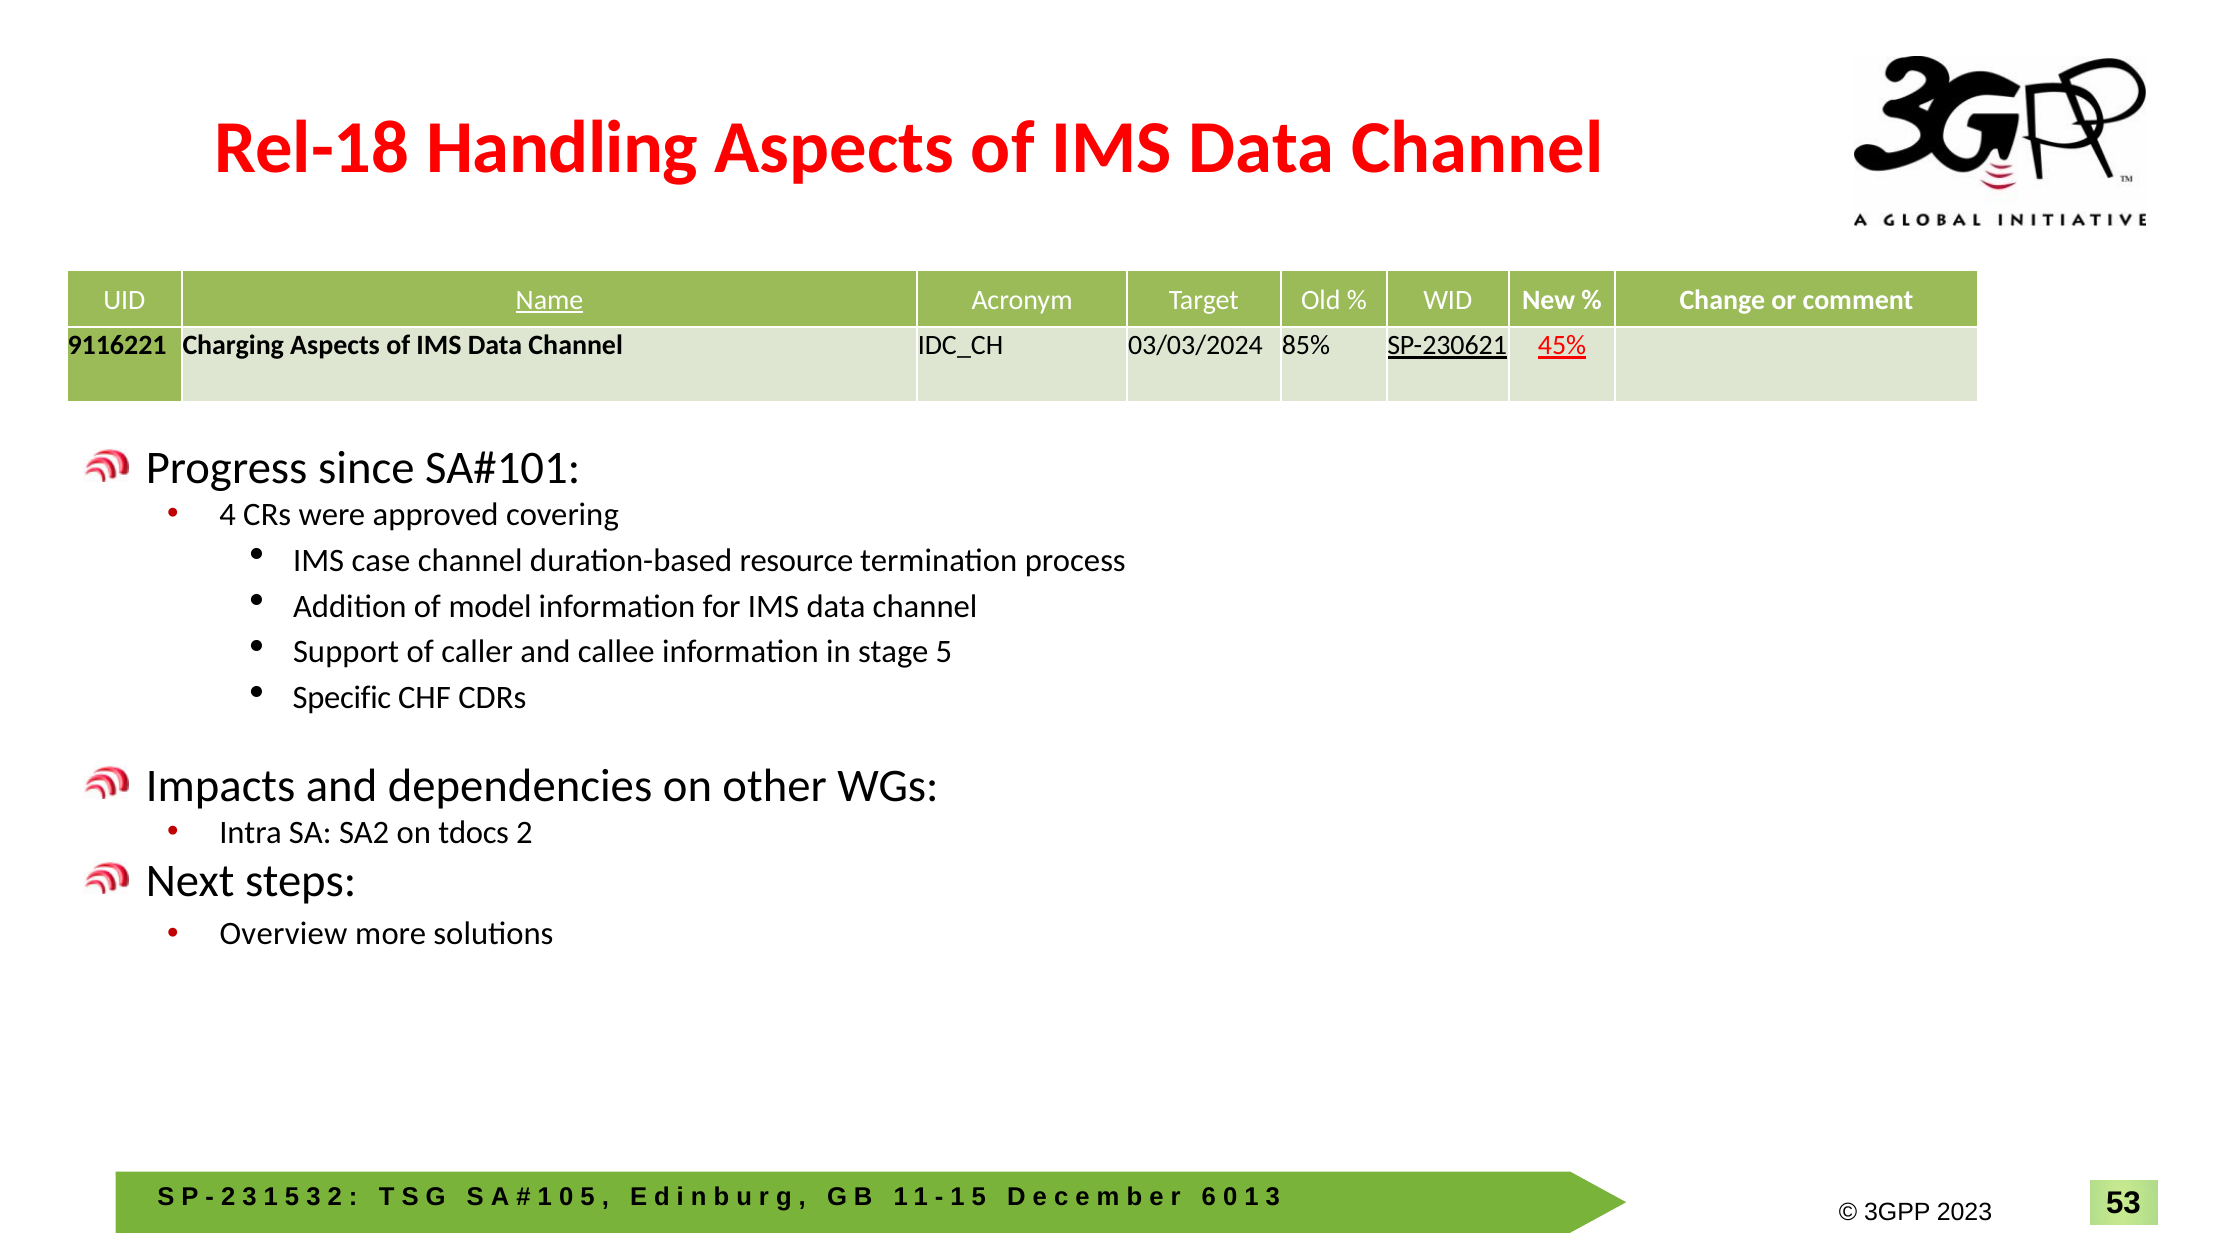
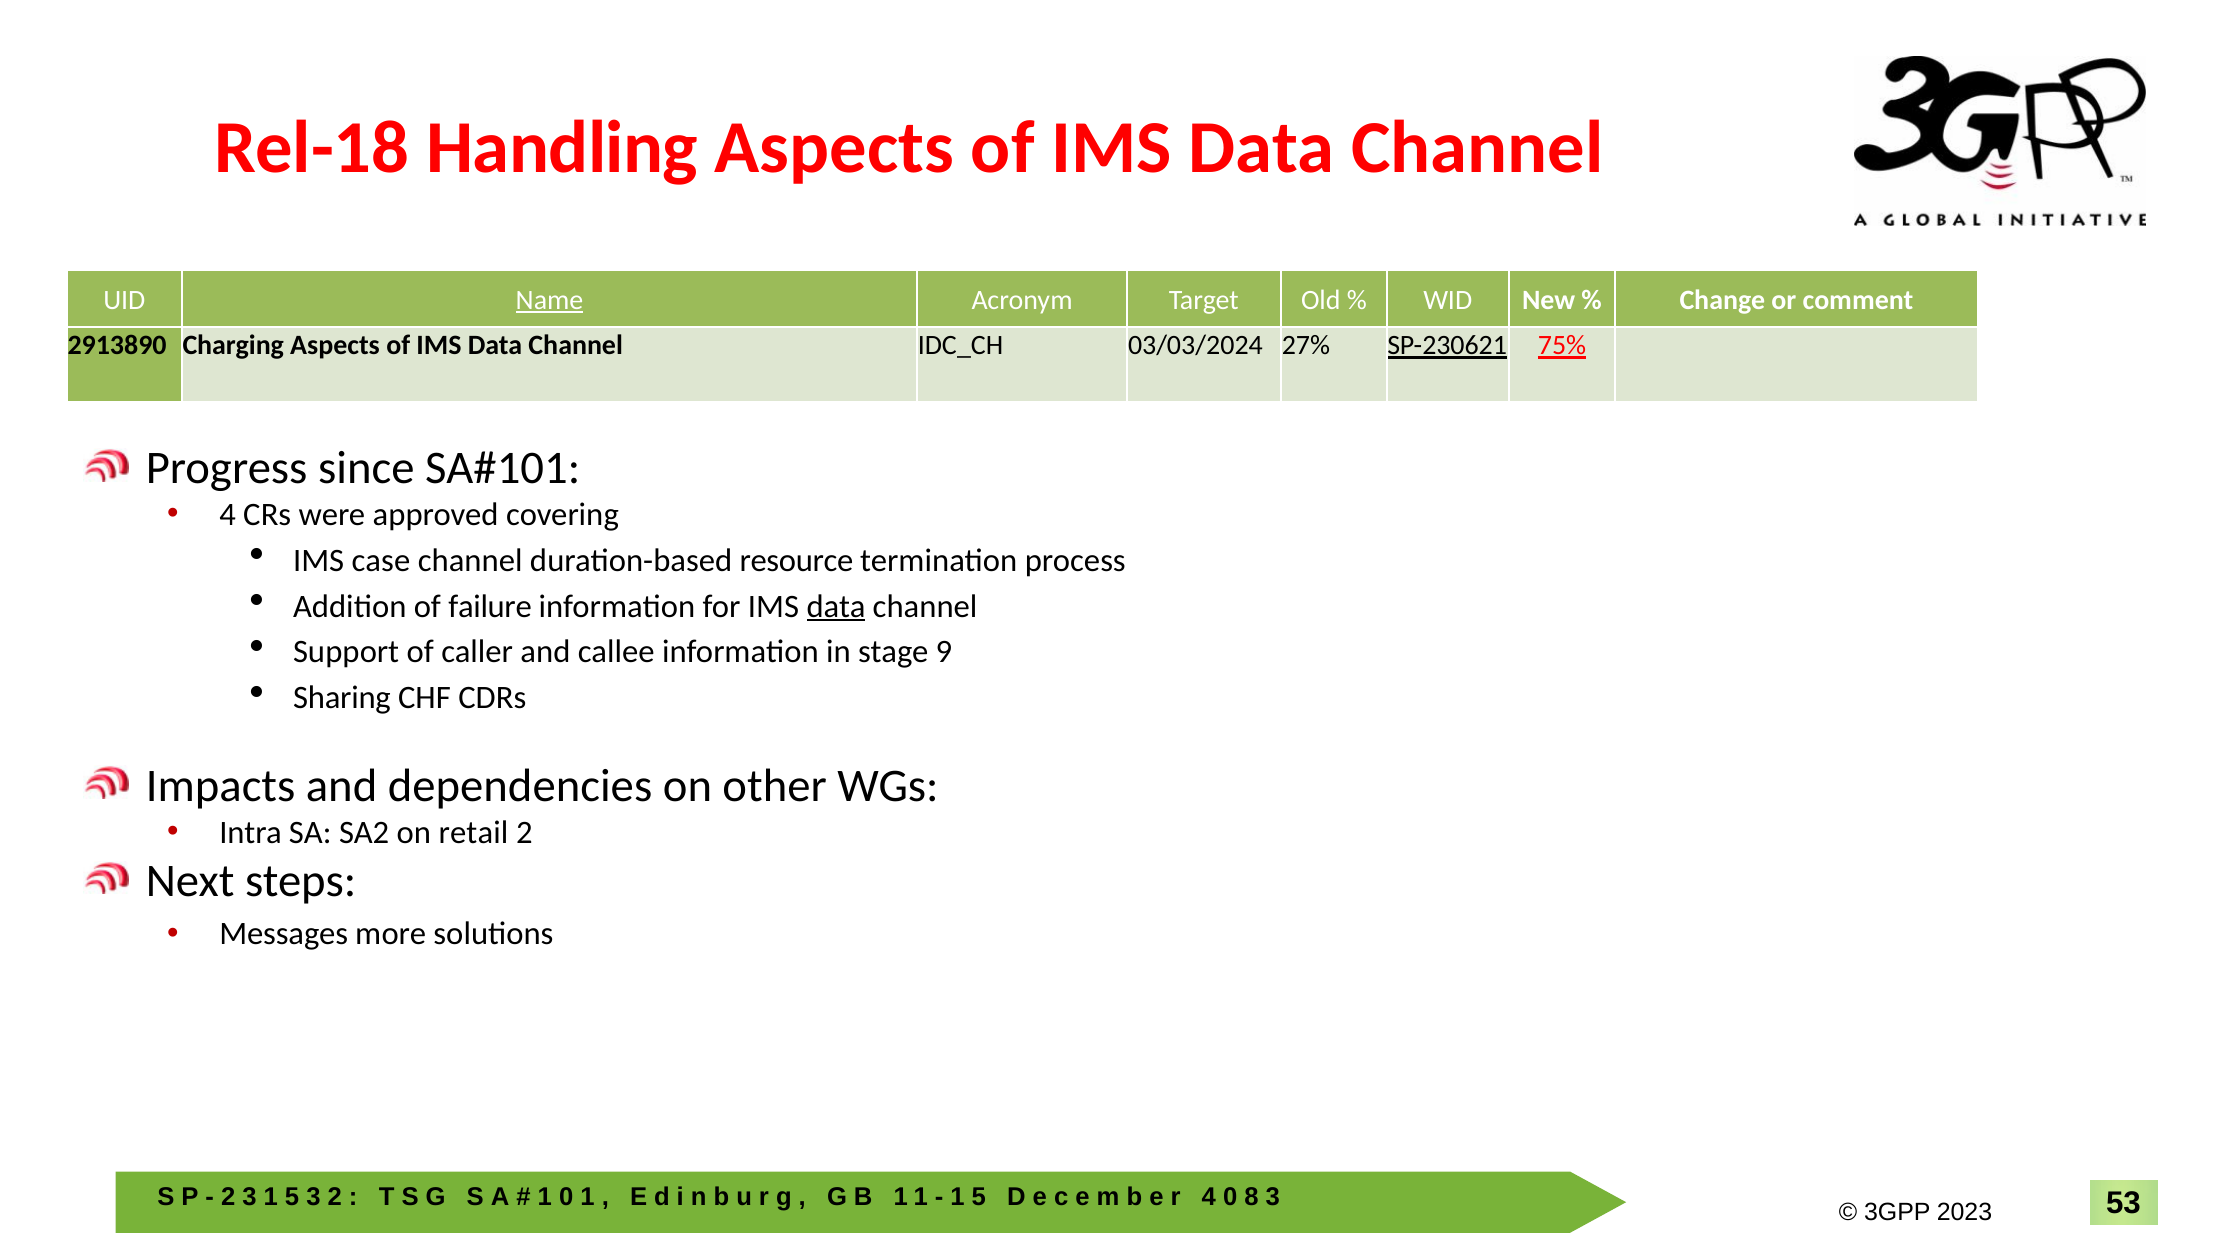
9116221: 9116221 -> 2913890
85%: 85% -> 27%
45%: 45% -> 75%
model: model -> failure
data at (836, 606) underline: none -> present
stage 5: 5 -> 9
Specific: Specific -> Sharing
tdocs: tdocs -> retail
Overview: Overview -> Messages
5 at (587, 1196): 5 -> 1
6 at (1209, 1196): 6 -> 4
1 at (1251, 1196): 1 -> 8
